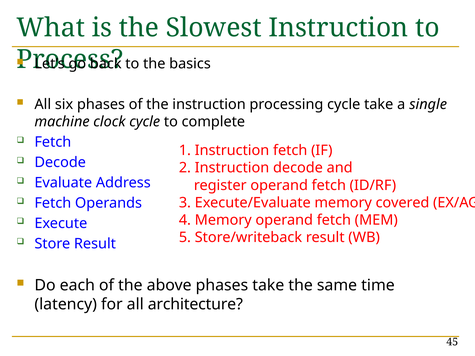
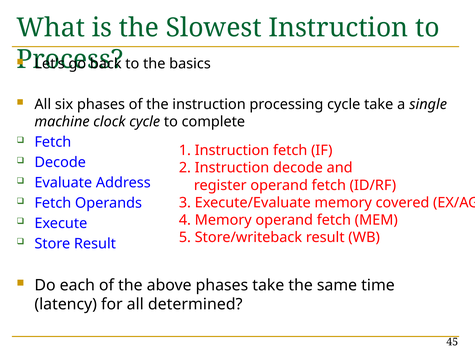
architecture: architecture -> determined
